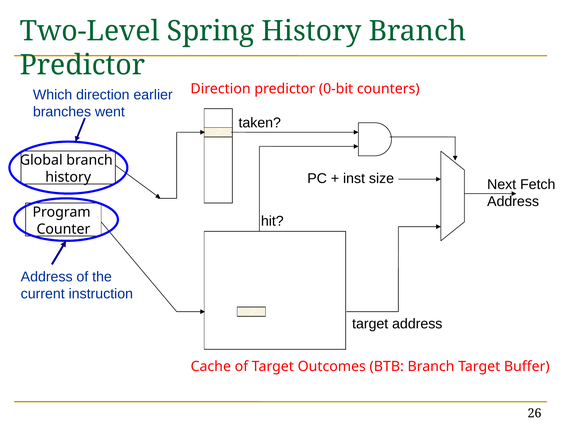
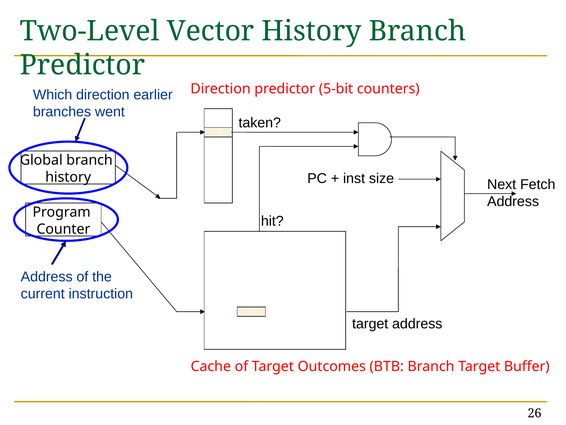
Spring: Spring -> Vector
0-bit: 0-bit -> 5-bit
